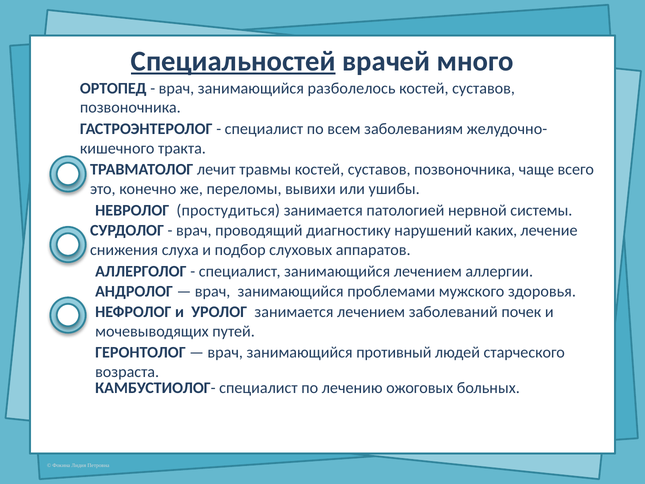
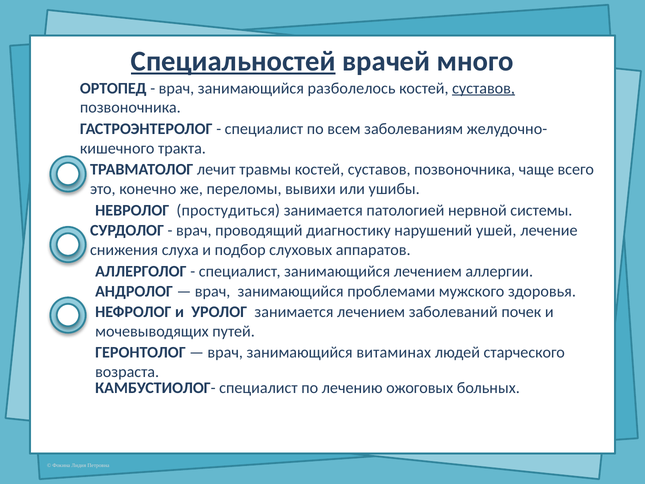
суставов at (484, 88) underline: none -> present
каких: каких -> ушей
противный: противный -> витаминах
